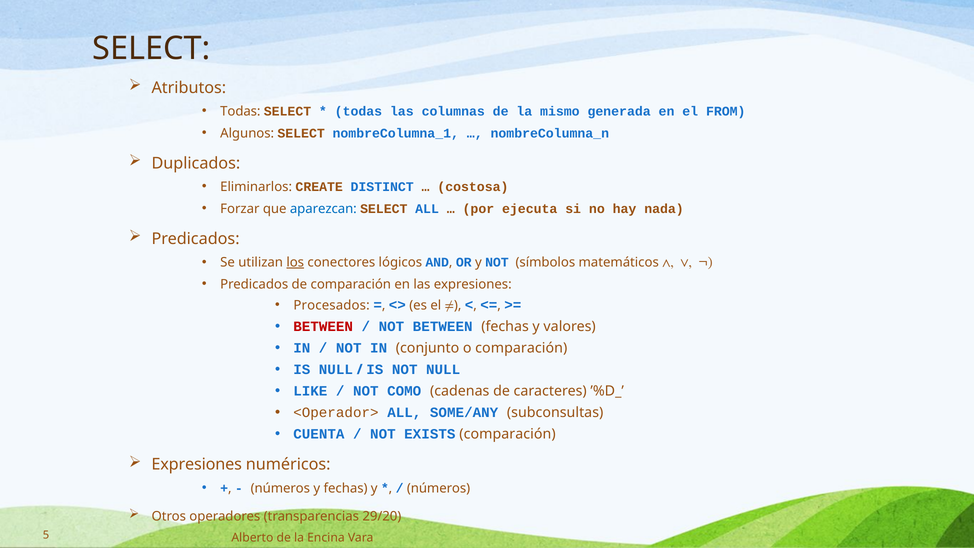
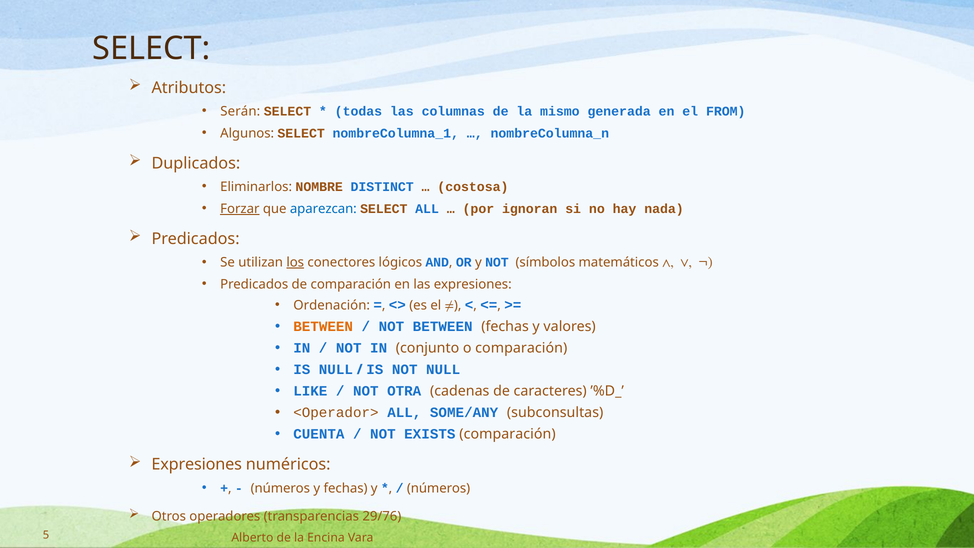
Todas at (240, 111): Todas -> Serán
CREATE: CREATE -> NOMBRE
Forzar underline: none -> present
ejecuta: ejecuta -> ignoran
Procesados: Procesados -> Ordenación
BETWEEN at (323, 326) colour: red -> orange
COMO: COMO -> OTRA
29/20: 29/20 -> 29/76
